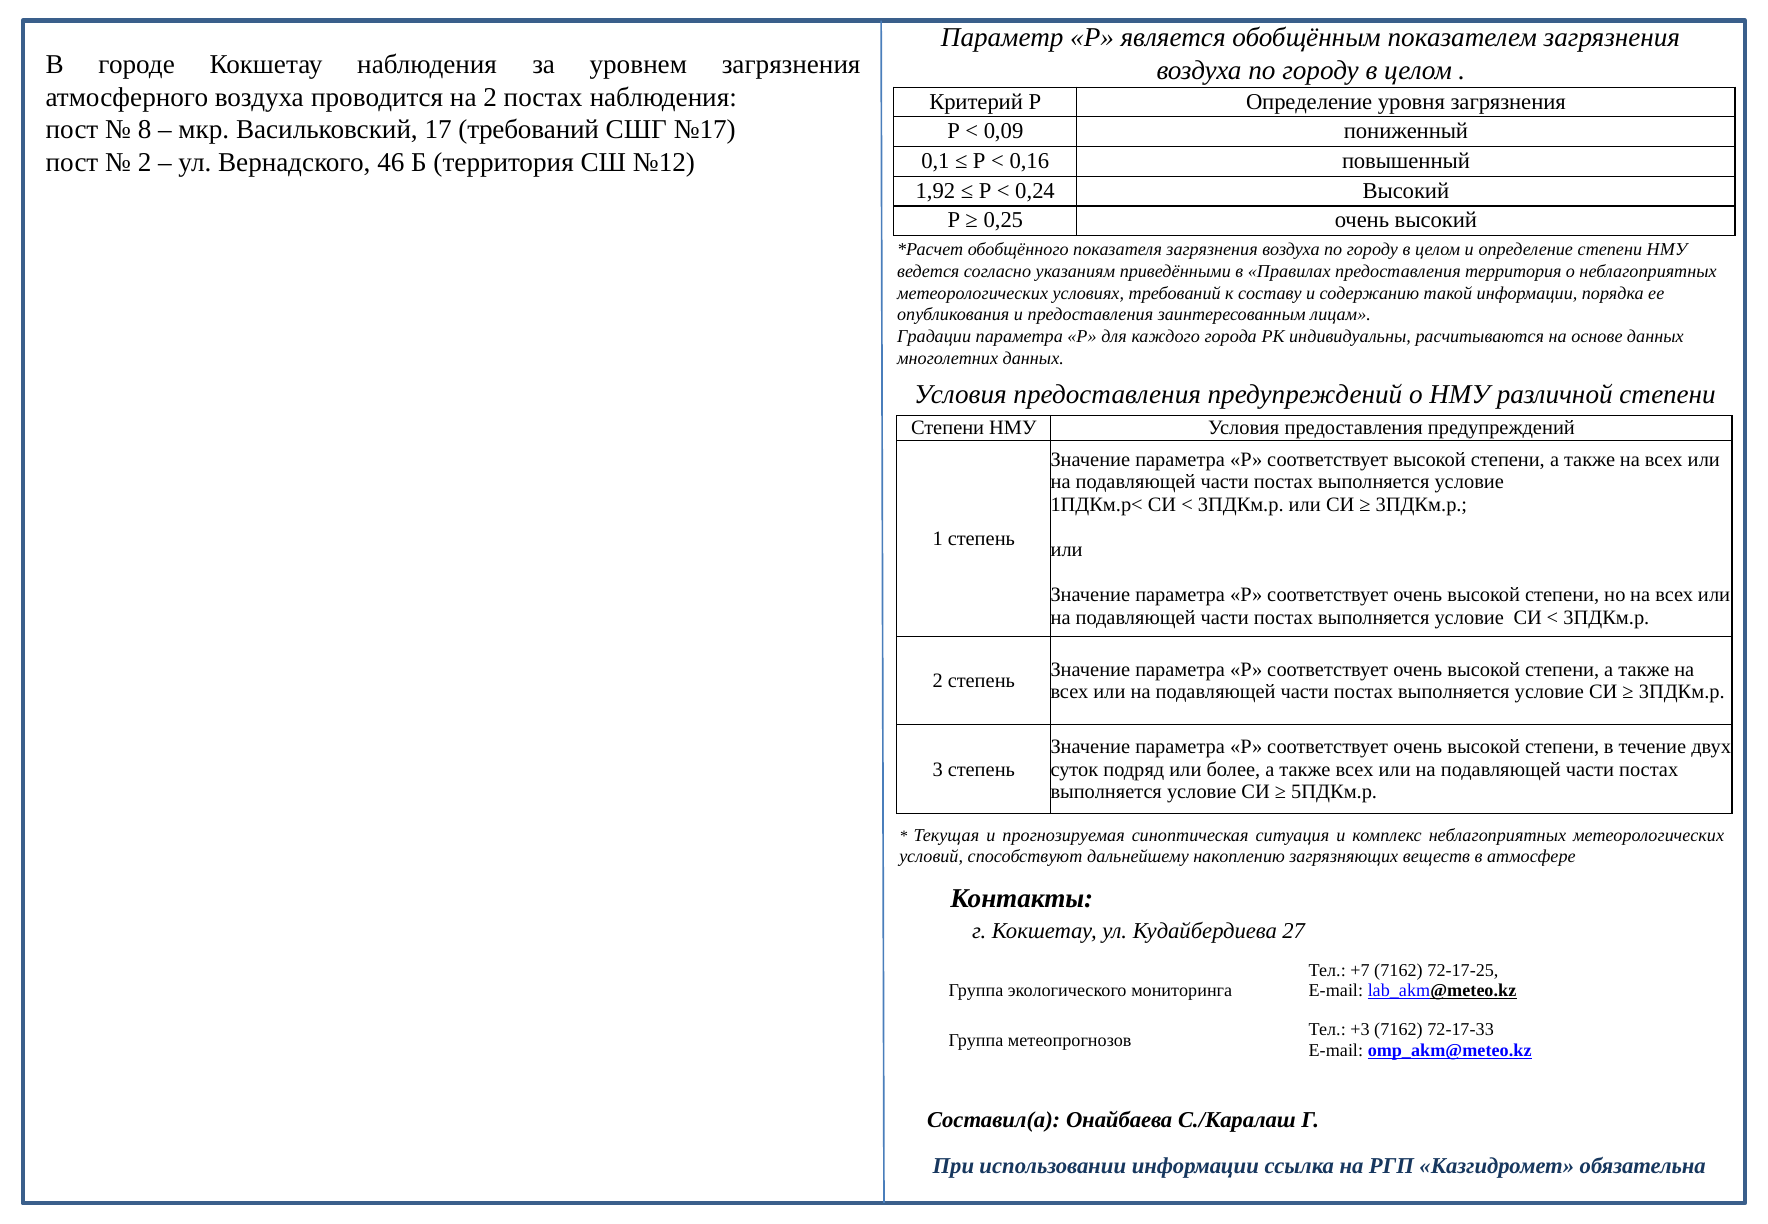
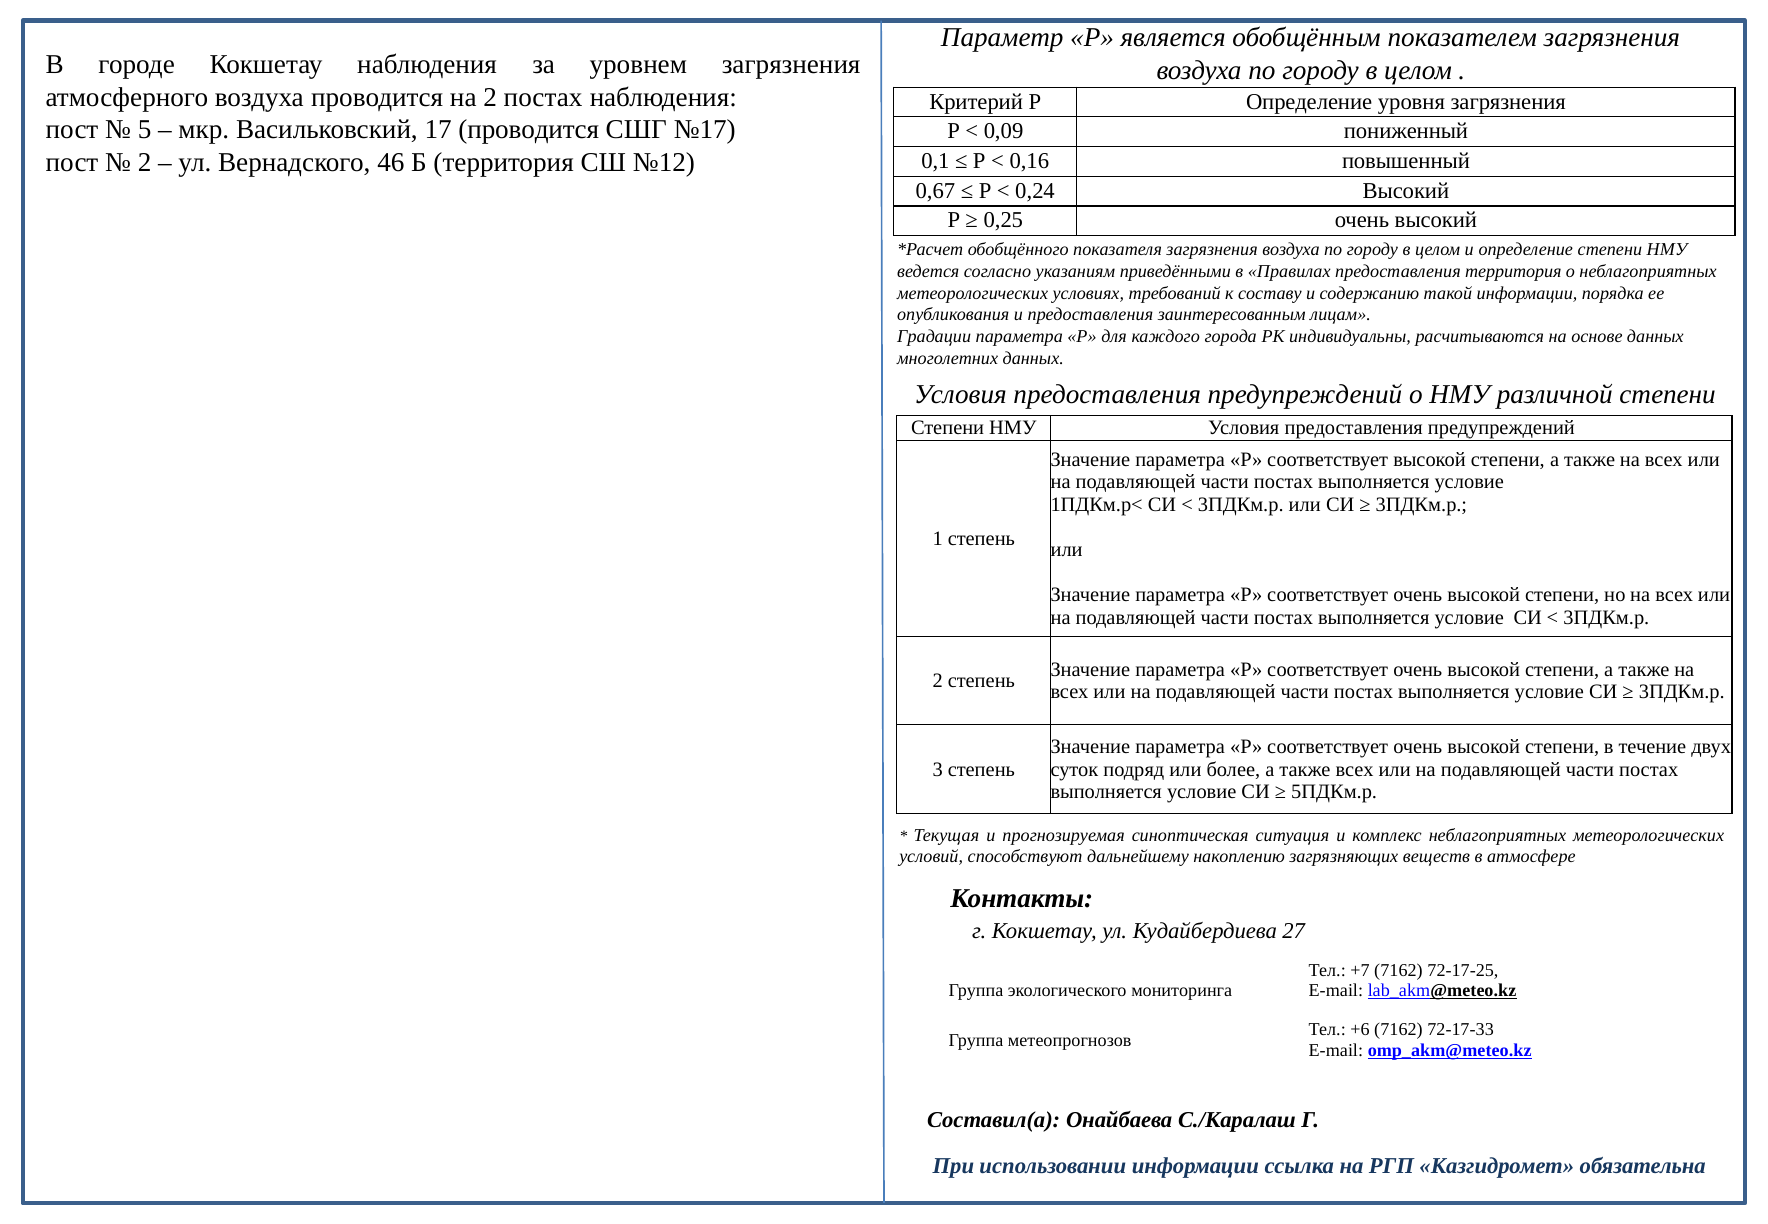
8: 8 -> 5
17 требований: требований -> проводится
1,92: 1,92 -> 0,67
+3: +3 -> +6
